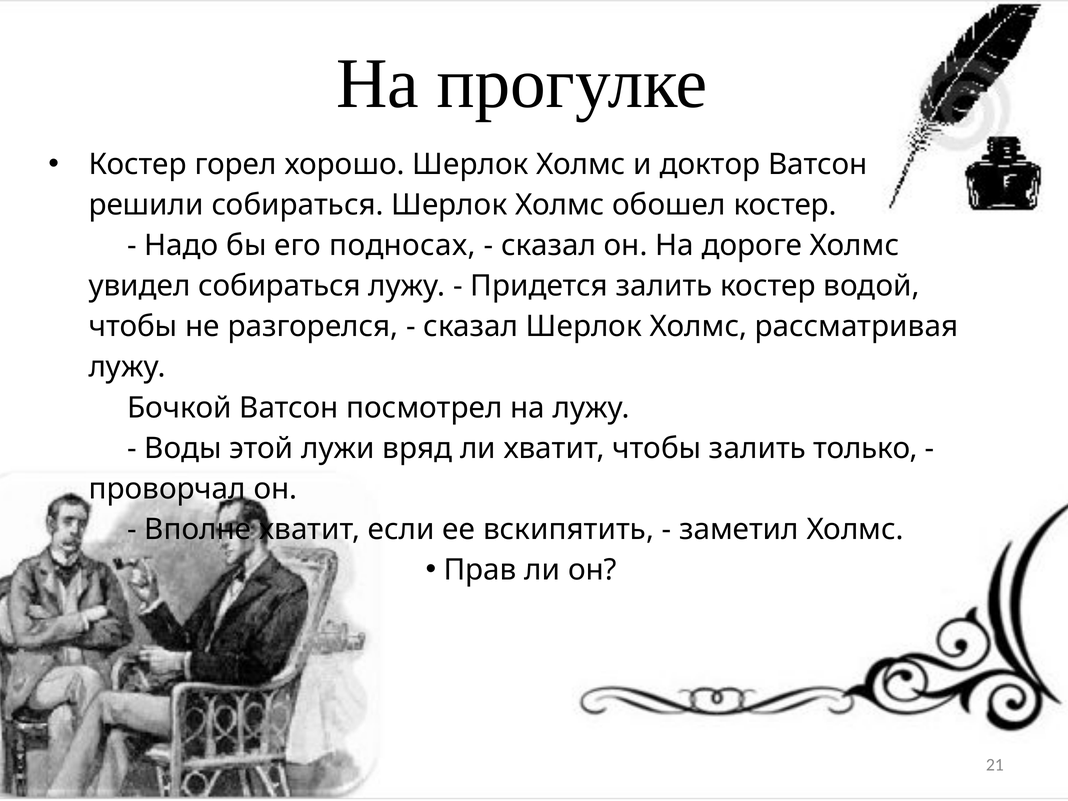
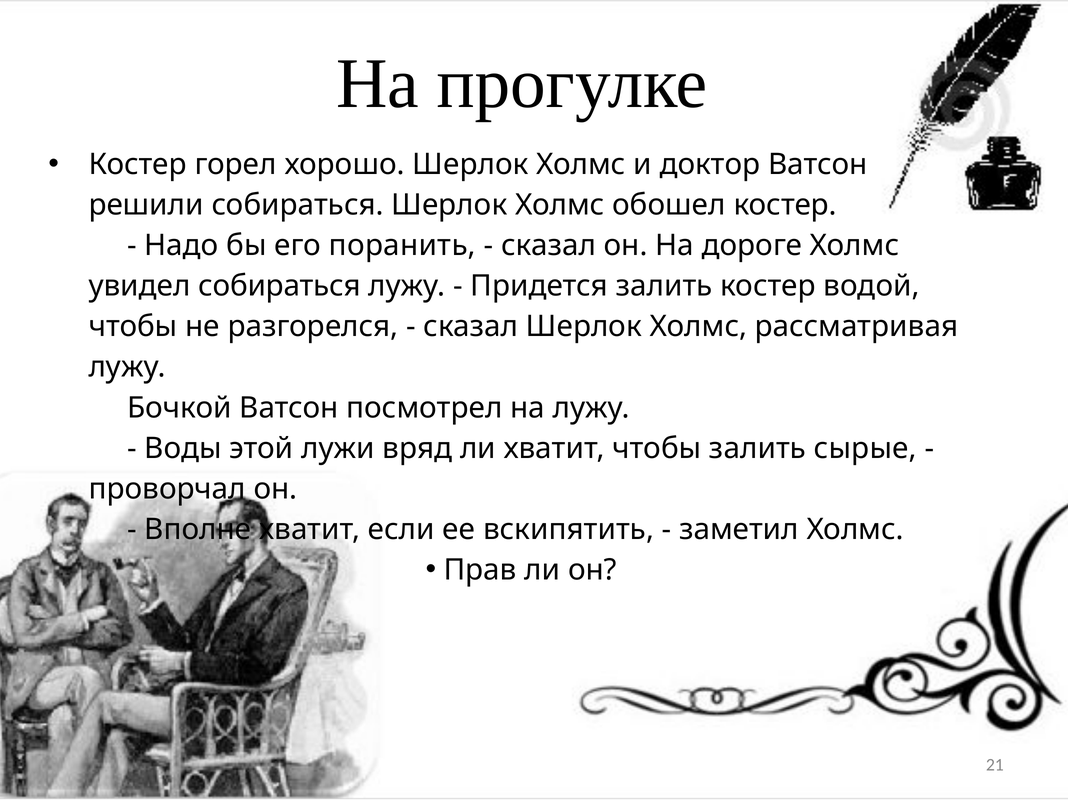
подносах: подносах -> поранить
только: только -> сырые
